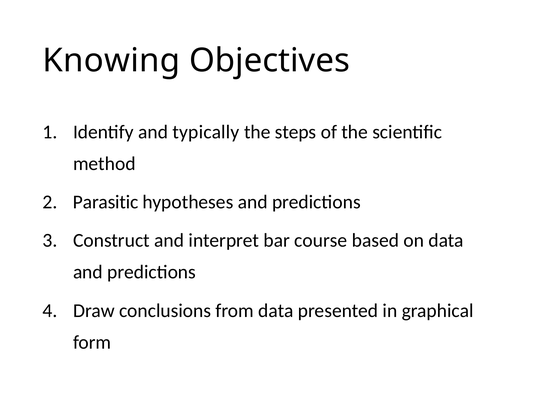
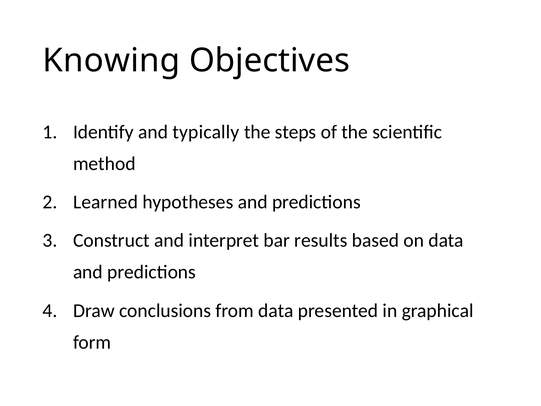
Parasitic: Parasitic -> Learned
course: course -> results
